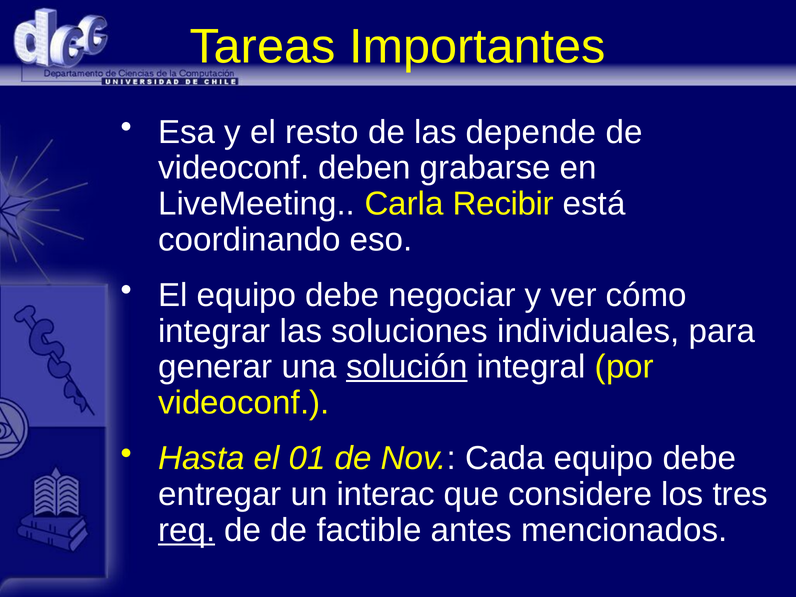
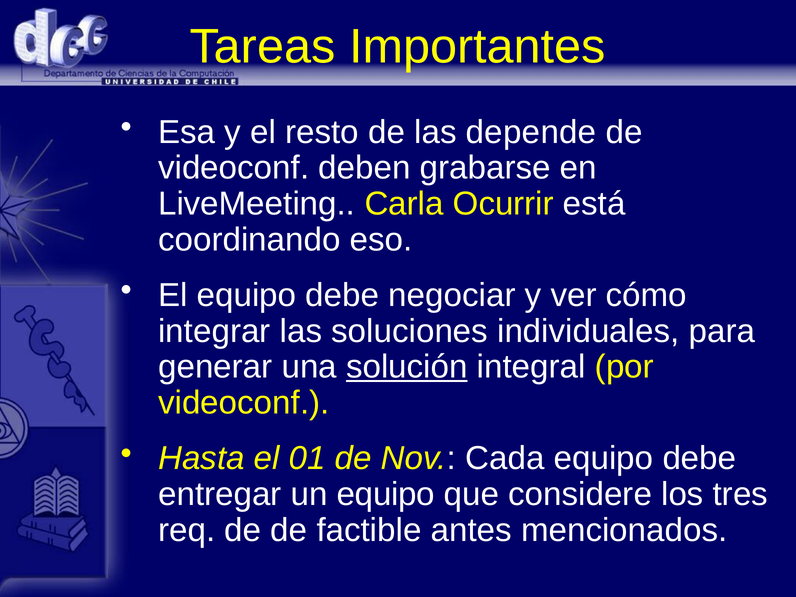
Recibir: Recibir -> Ocurrir
un interac: interac -> equipo
req underline: present -> none
